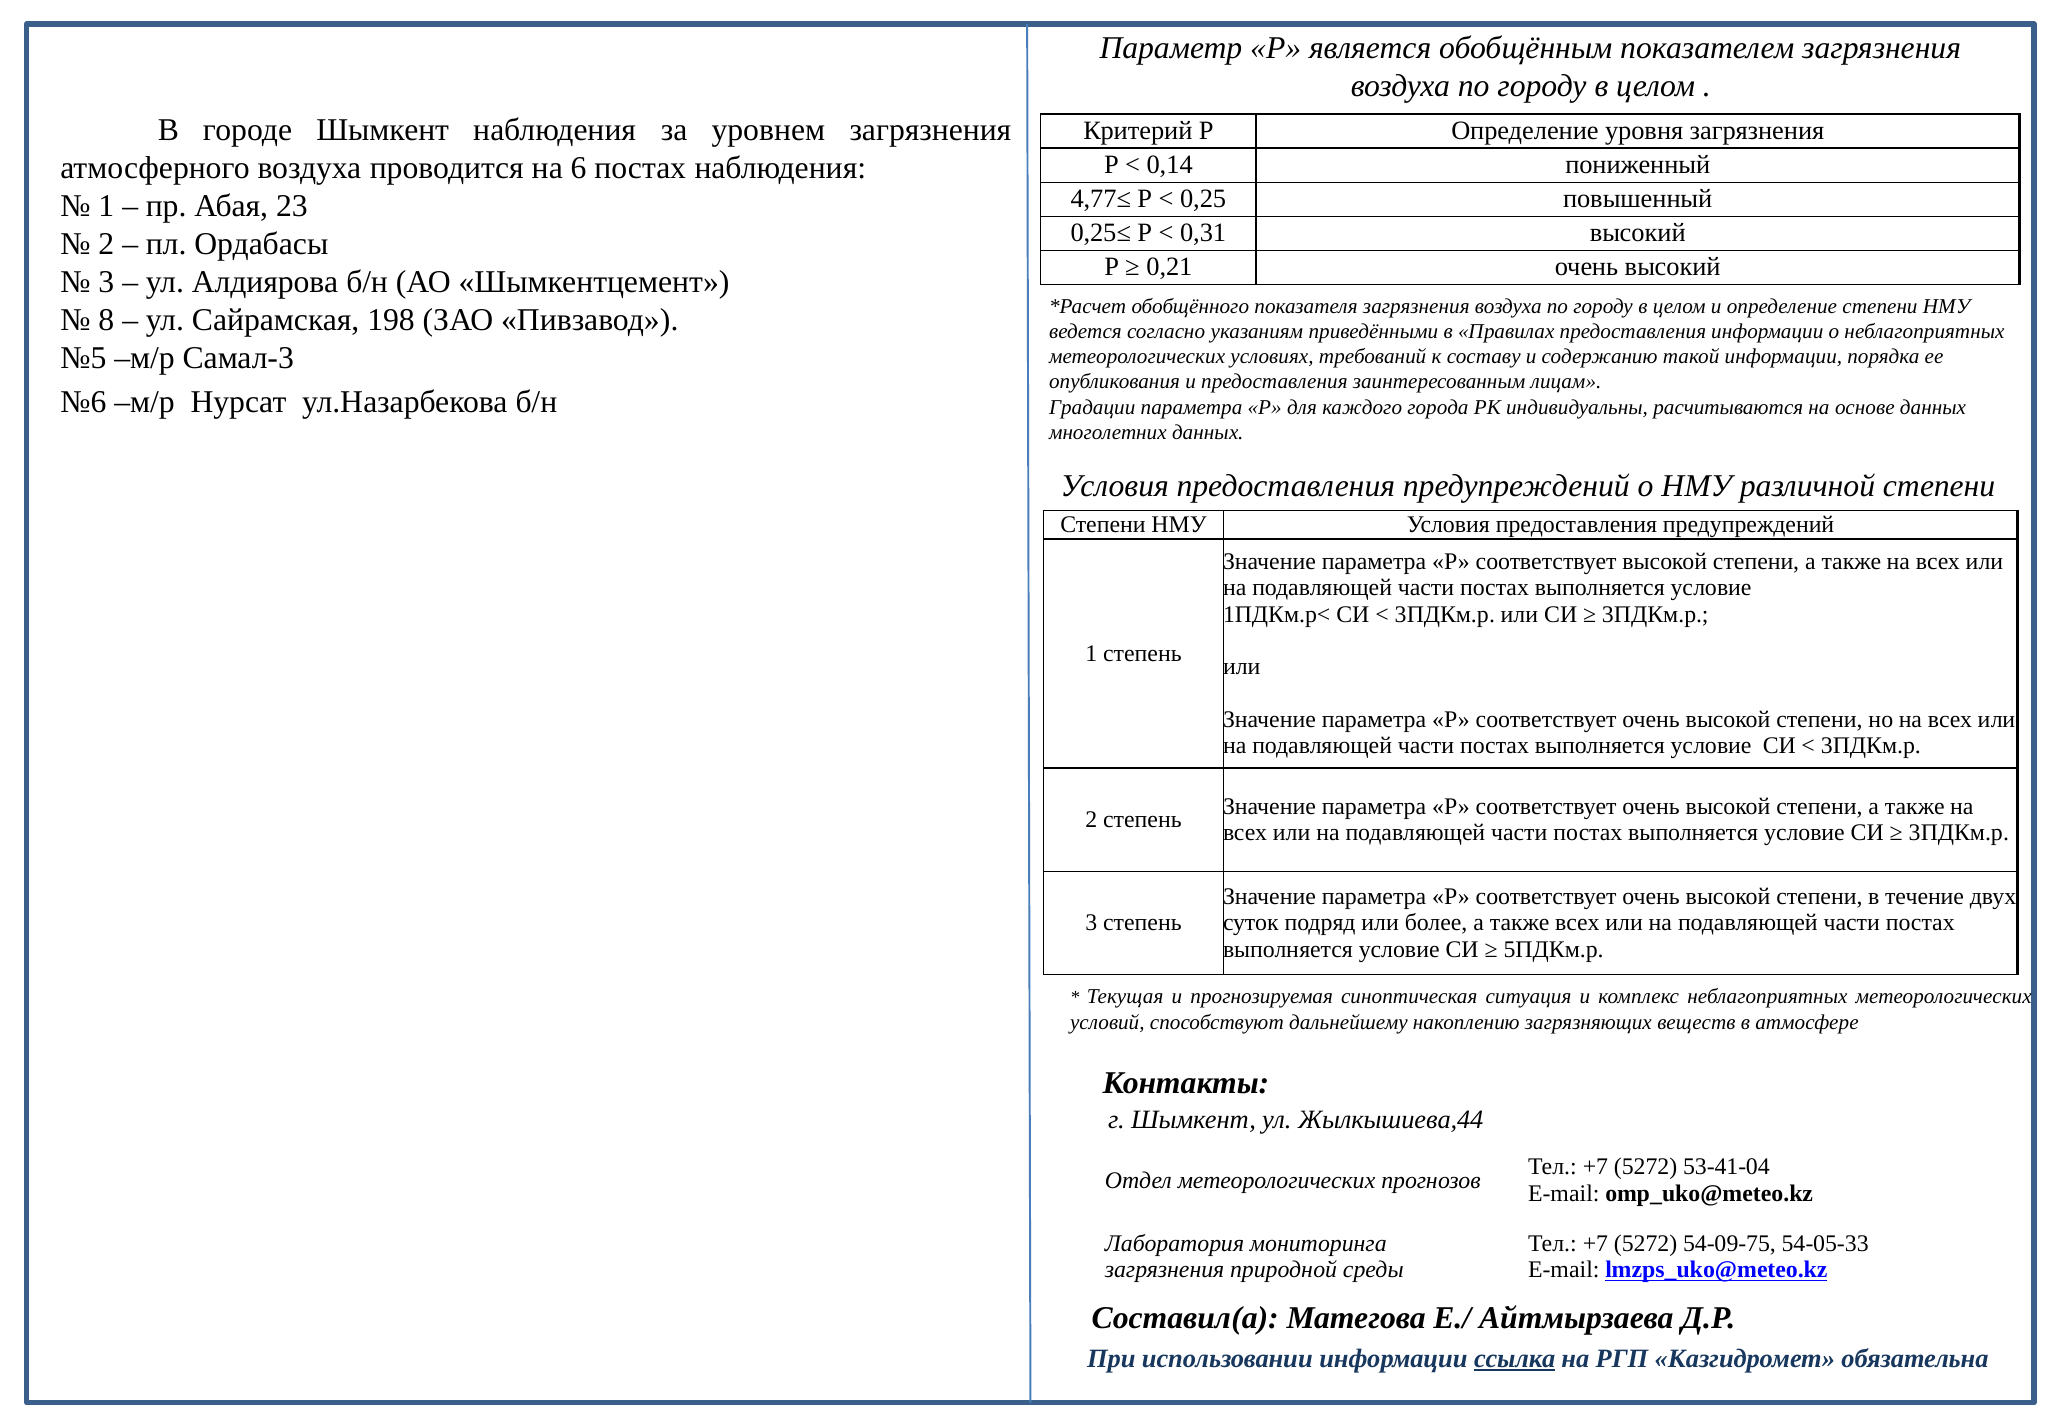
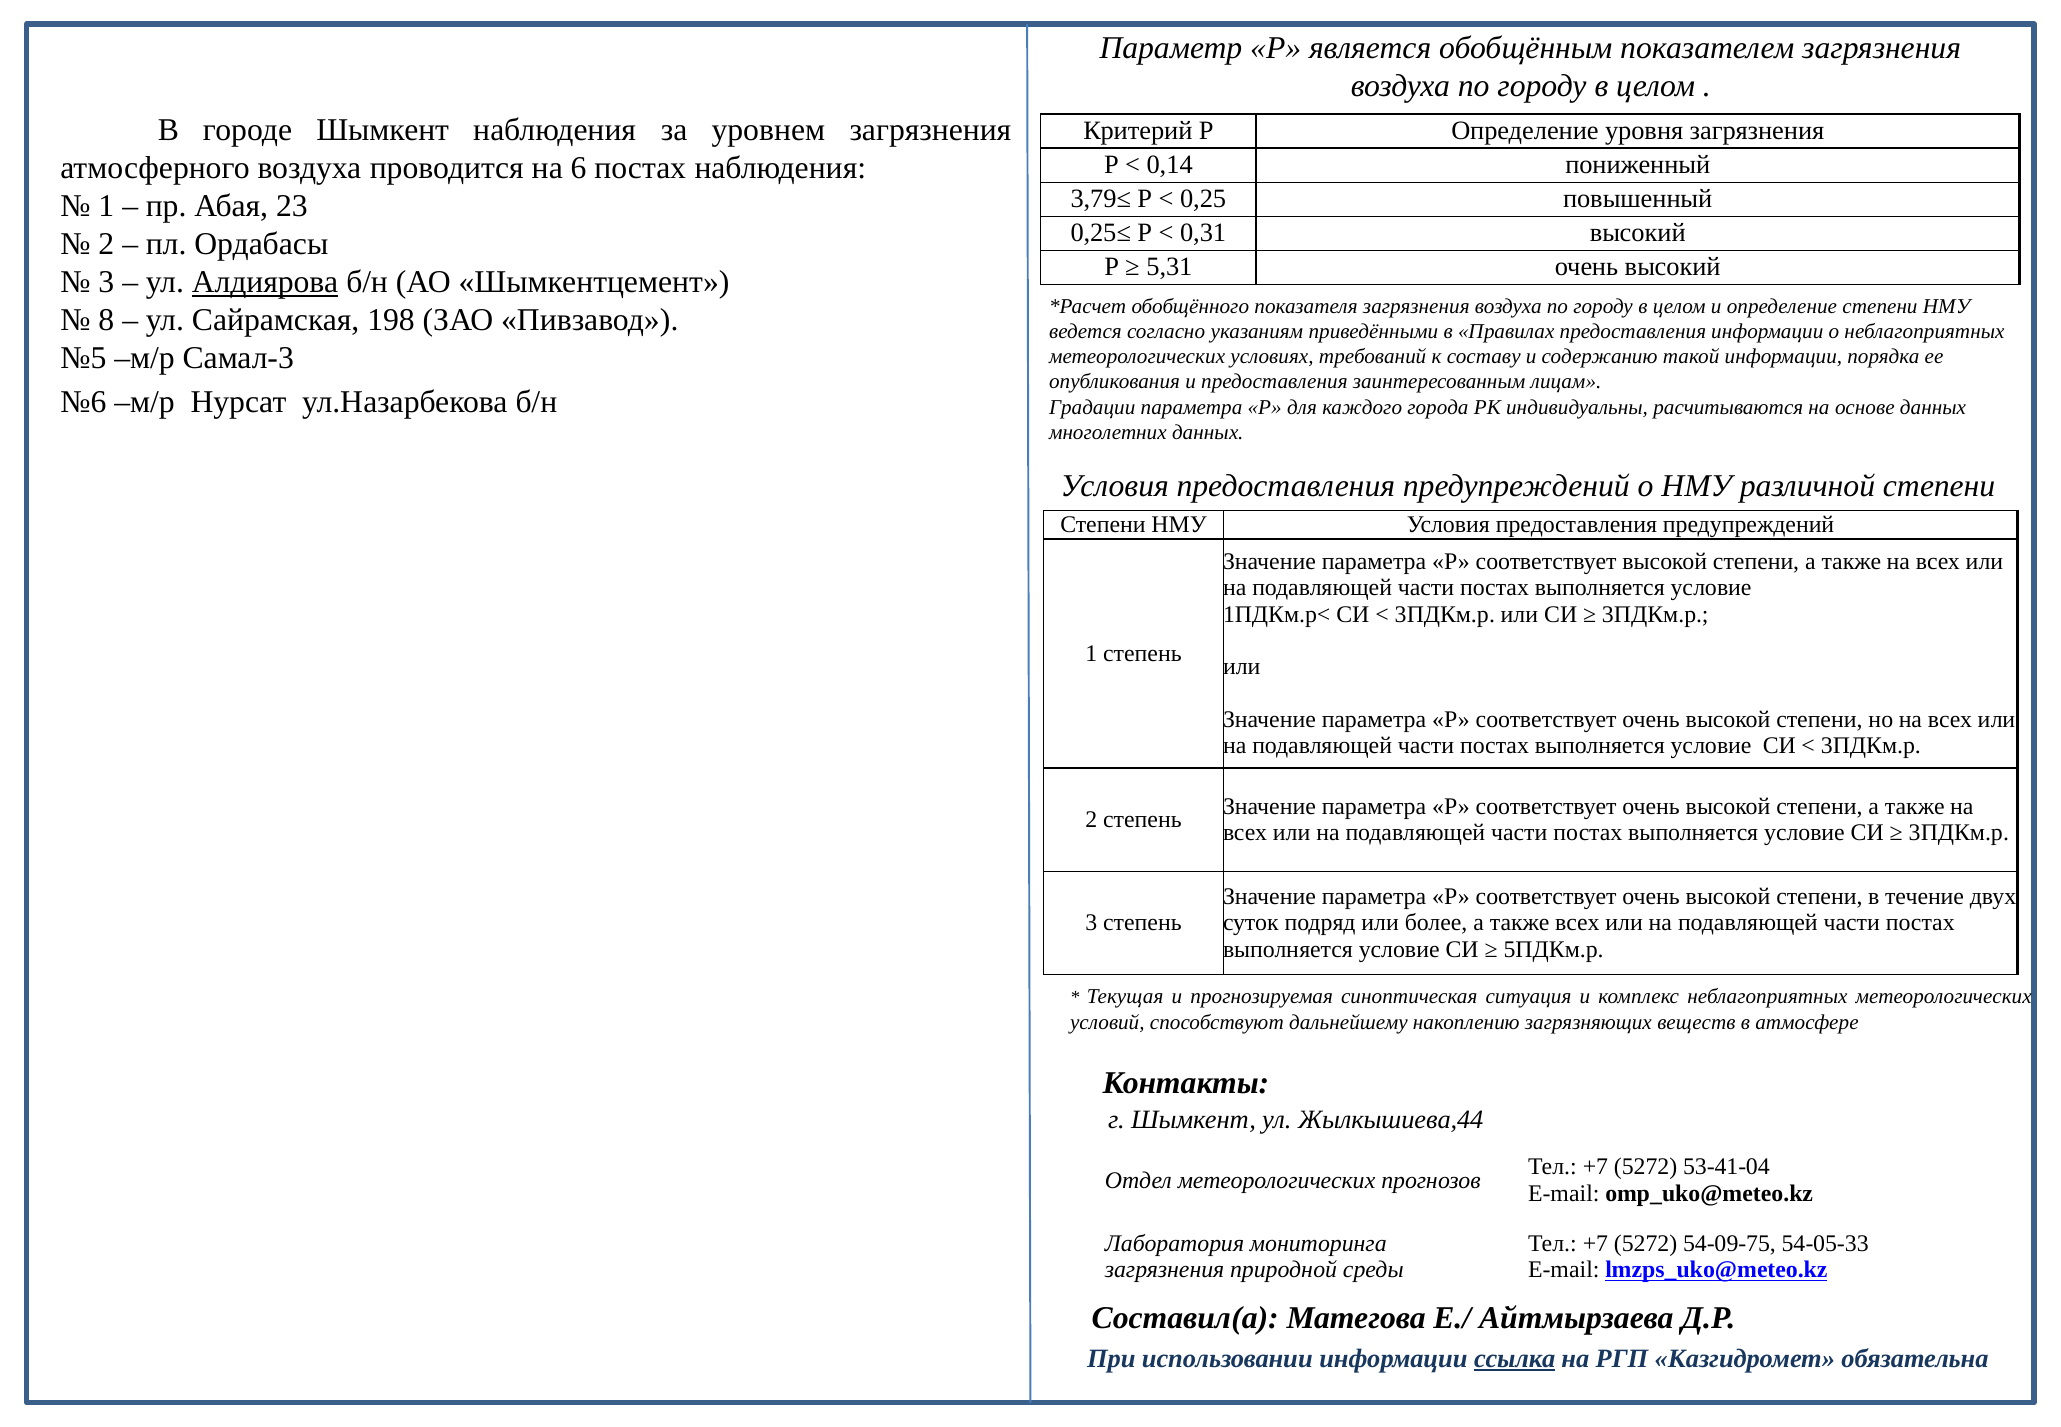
4,77≤: 4,77≤ -> 3,79≤
0,21: 0,21 -> 5,31
Алдиярова underline: none -> present
